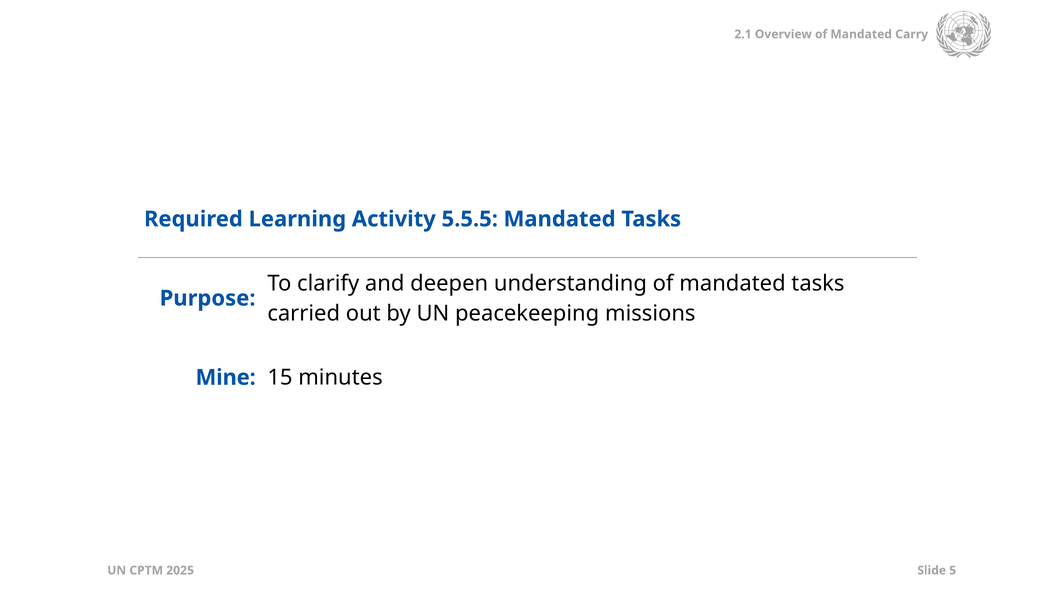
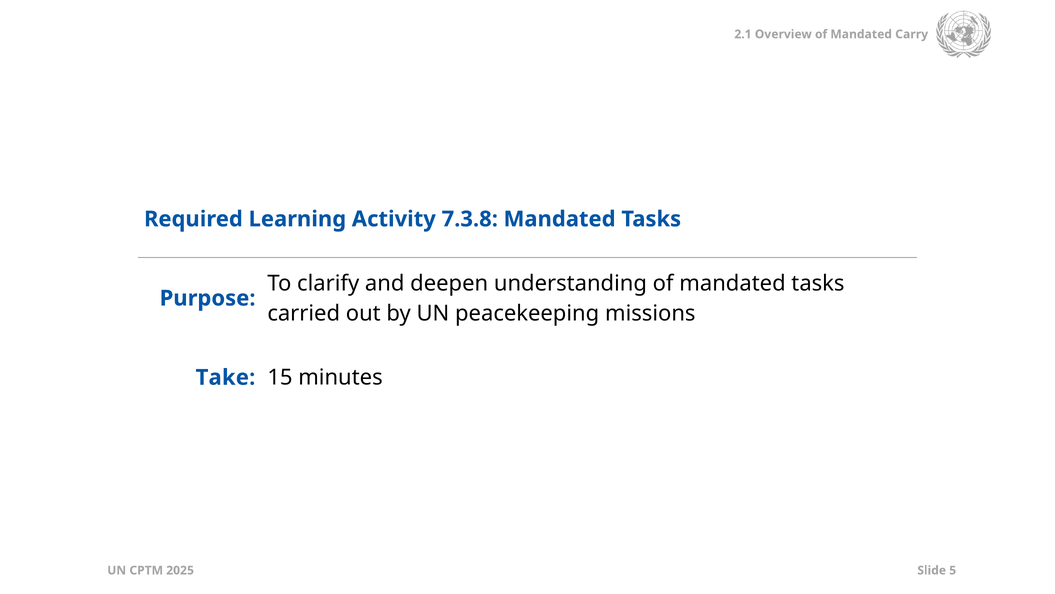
5.5.5: 5.5.5 -> 7.3.8
Mine: Mine -> Take
